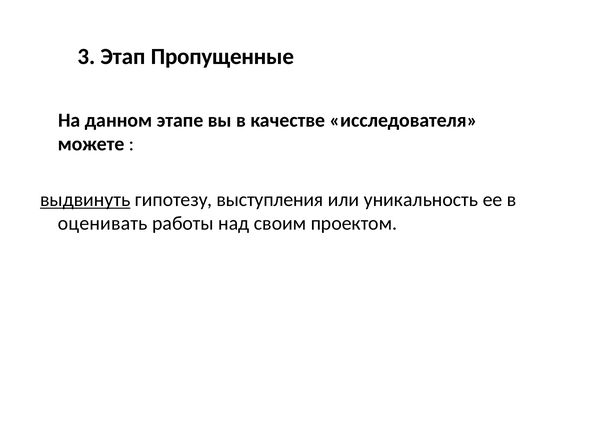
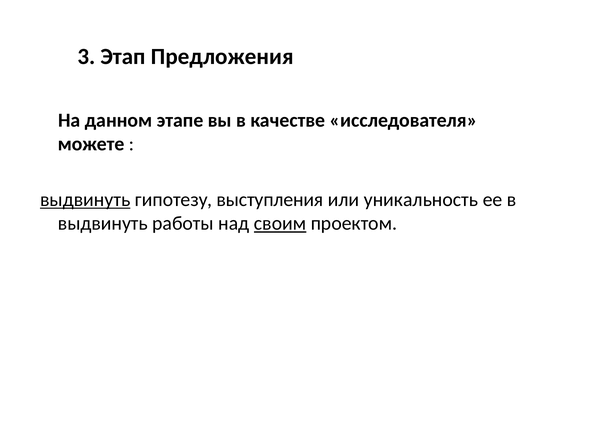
Пропущенные: Пропущенные -> Предложения
оценивать at (103, 223): оценивать -> выдвинуть
своим underline: none -> present
